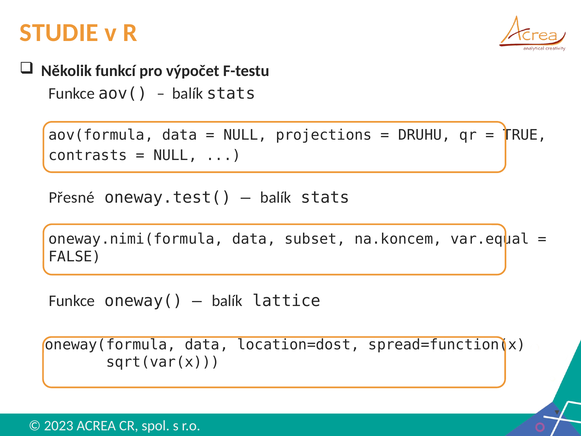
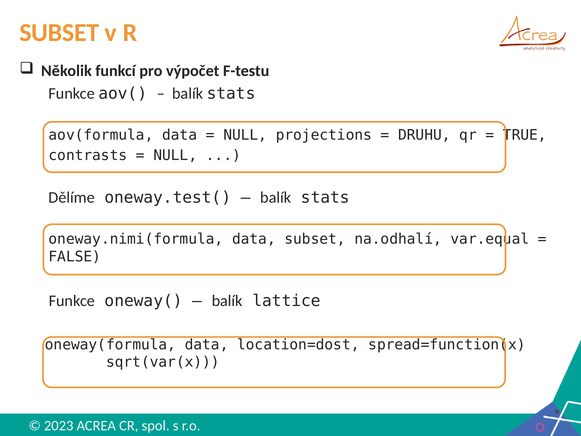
STUDIE at (59, 33): STUDIE -> SUBSET
Přesné: Přesné -> Dělíme
na.koncem: na.koncem -> na.odhalí
